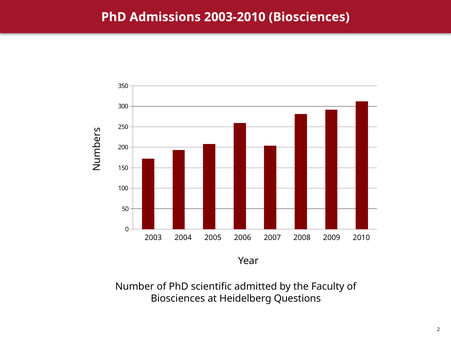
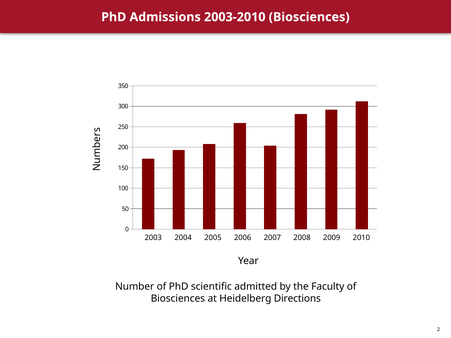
Questions: Questions -> Directions
